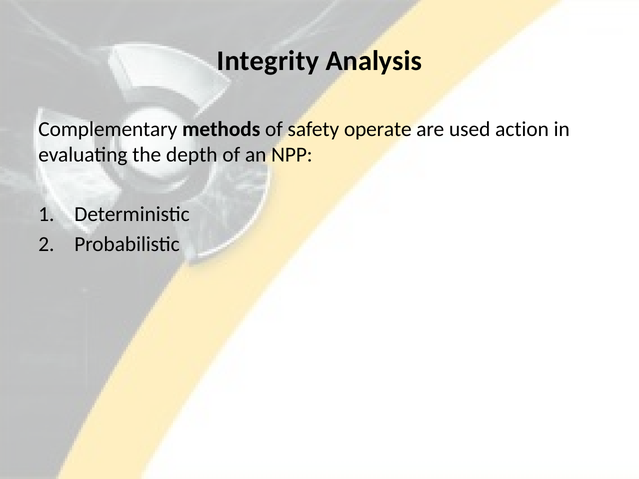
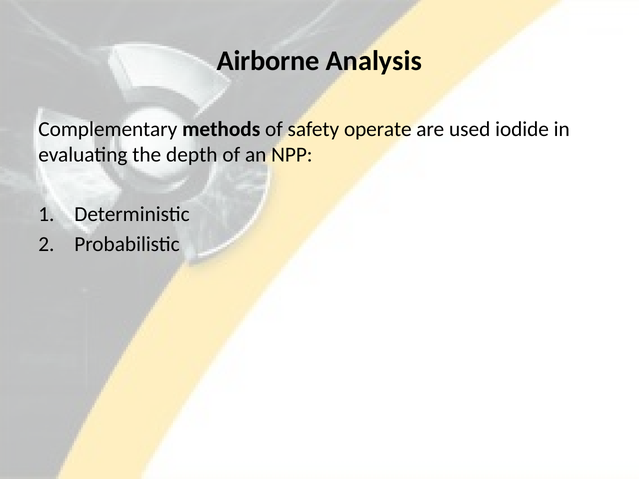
Integrity: Integrity -> Airborne
action: action -> iodide
